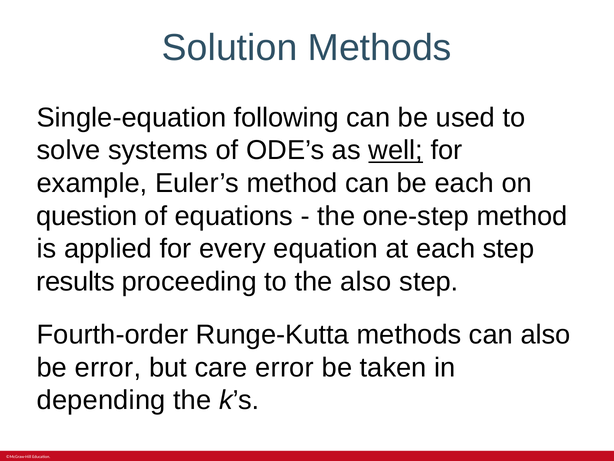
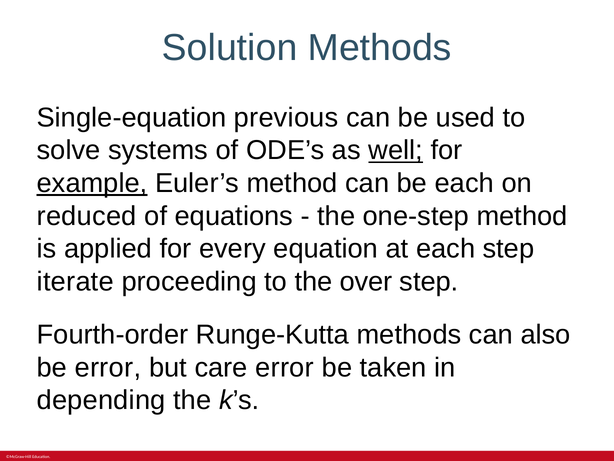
following: following -> previous
example underline: none -> present
question: question -> reduced
results: results -> iterate
the also: also -> over
